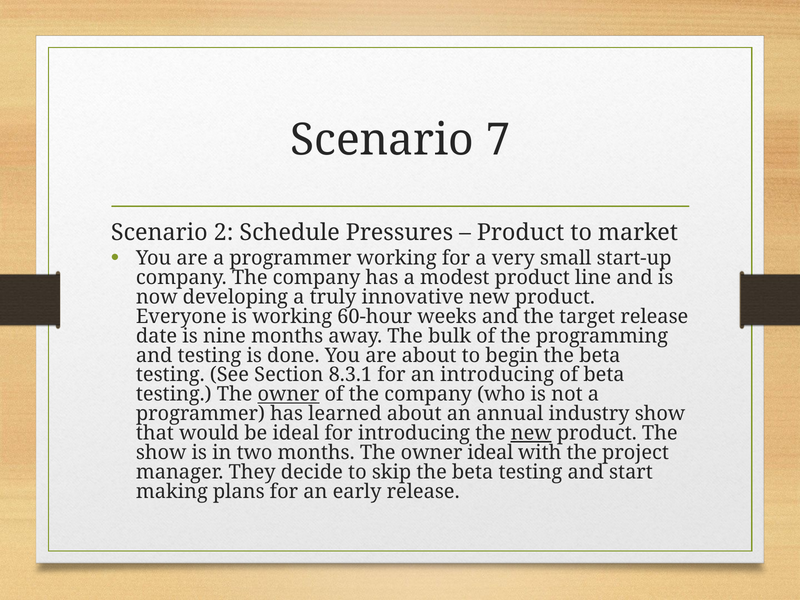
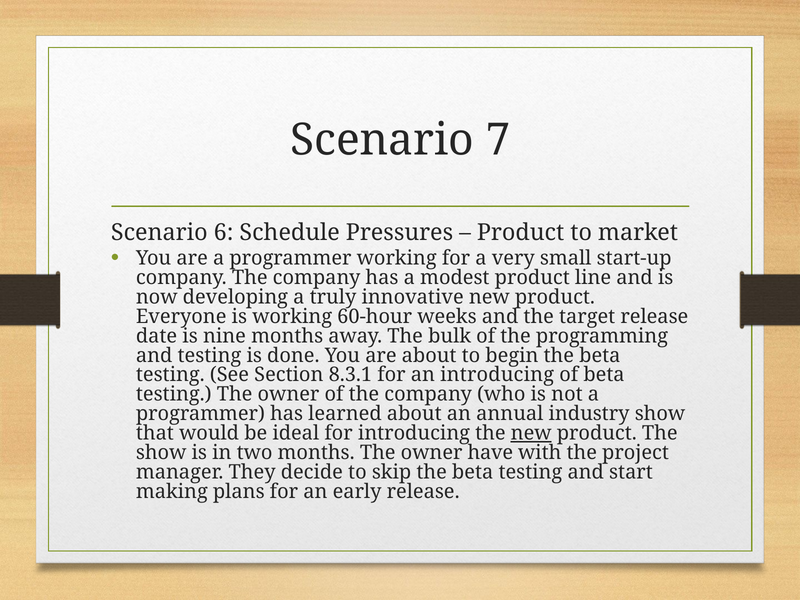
2: 2 -> 6
owner at (289, 394) underline: present -> none
owner ideal: ideal -> have
